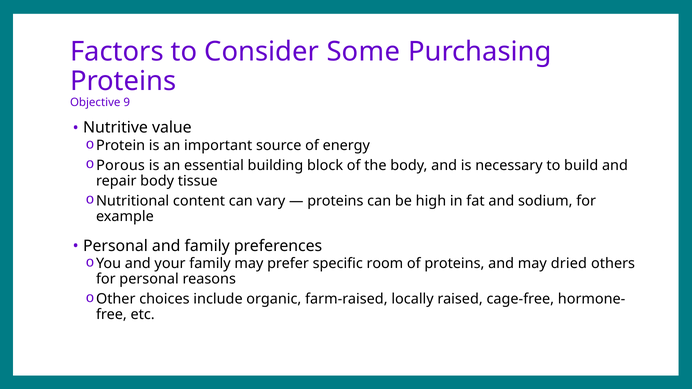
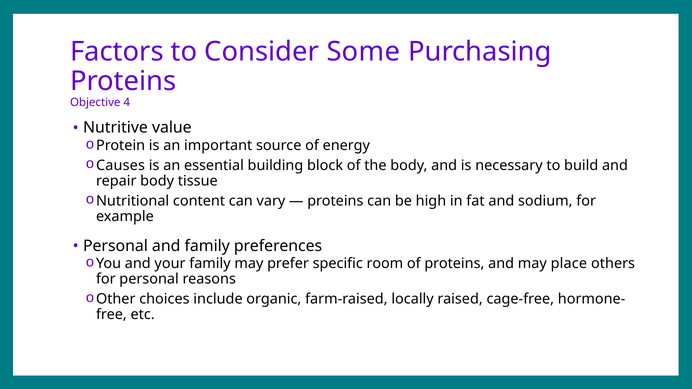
9: 9 -> 4
Porous: Porous -> Causes
dried: dried -> place
